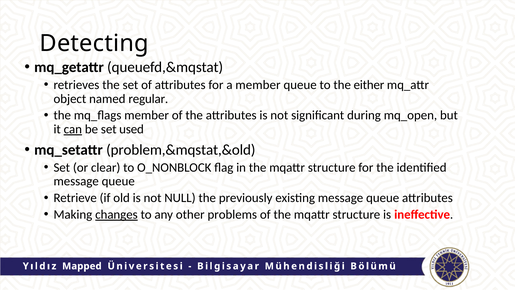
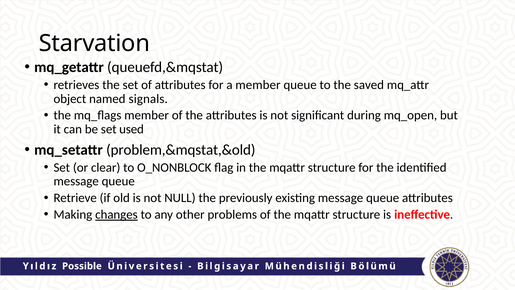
Detecting: Detecting -> Starvation
either: either -> saved
regular: regular -> signals
can underline: present -> none
Mapped: Mapped -> Possible
